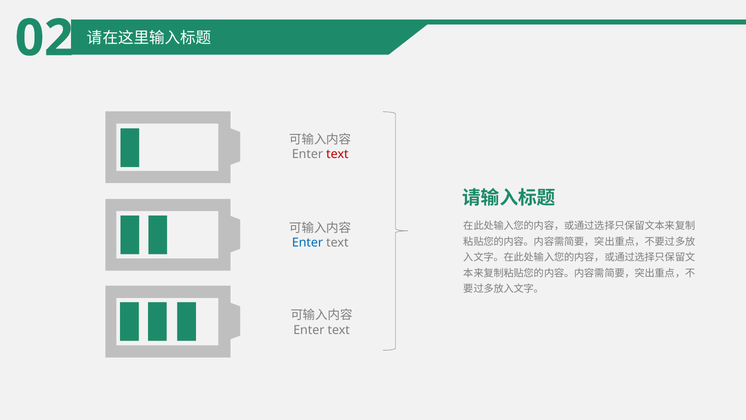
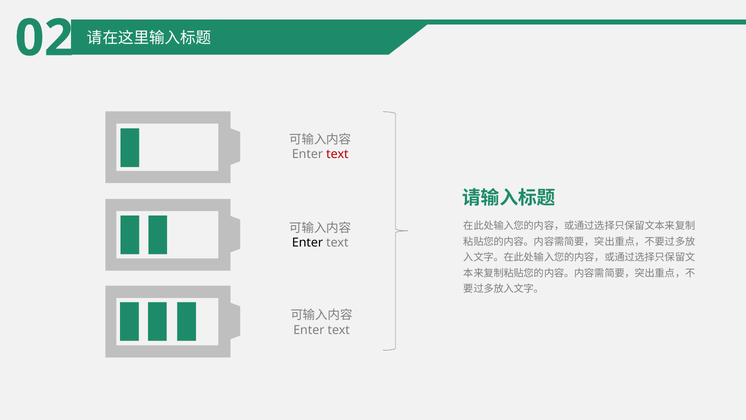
Enter at (308, 243) colour: blue -> black
